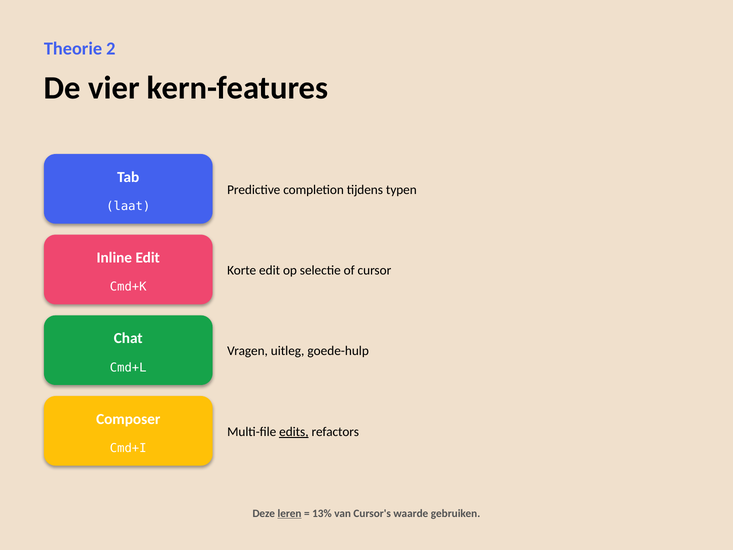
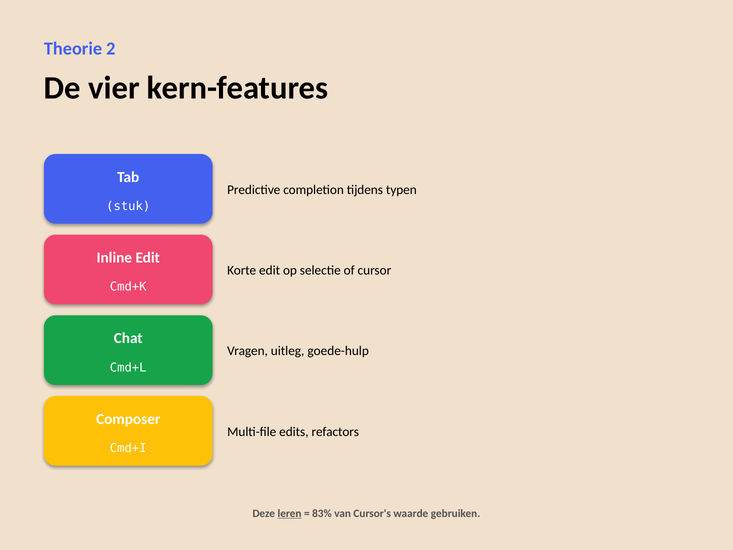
laat: laat -> stuk
edits underline: present -> none
13%: 13% -> 83%
